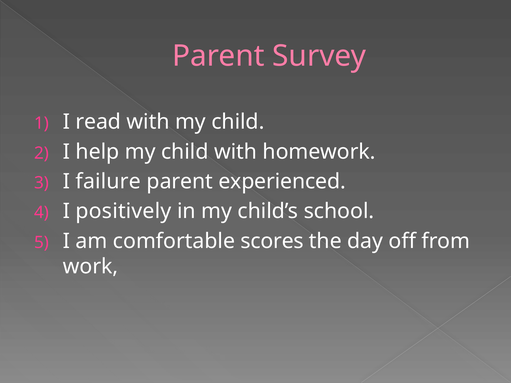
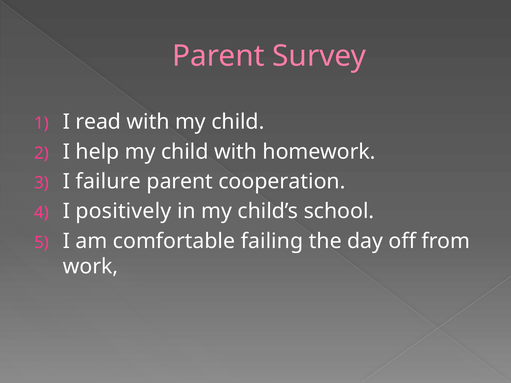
experienced: experienced -> cooperation
scores: scores -> failing
